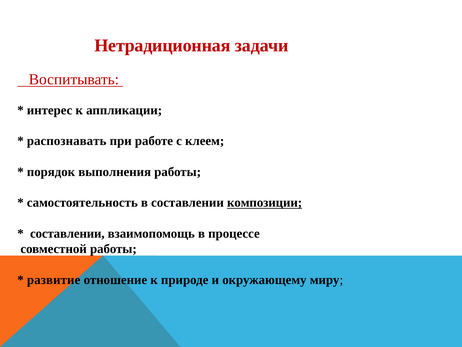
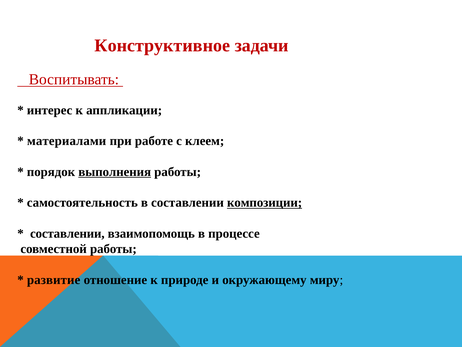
Нетрадиционная: Нетрадиционная -> Конструктивное
распознавать: распознавать -> материалами
выполнения underline: none -> present
